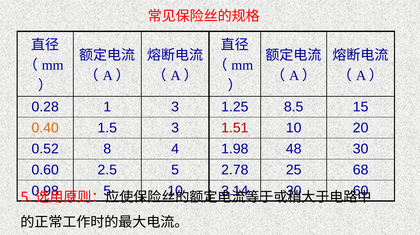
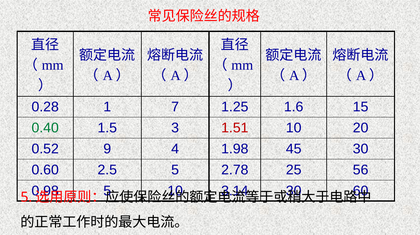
1 3: 3 -> 7
8.5: 8.5 -> 1.6
0.40 colour: orange -> green
8: 8 -> 9
48: 48 -> 45
68: 68 -> 56
